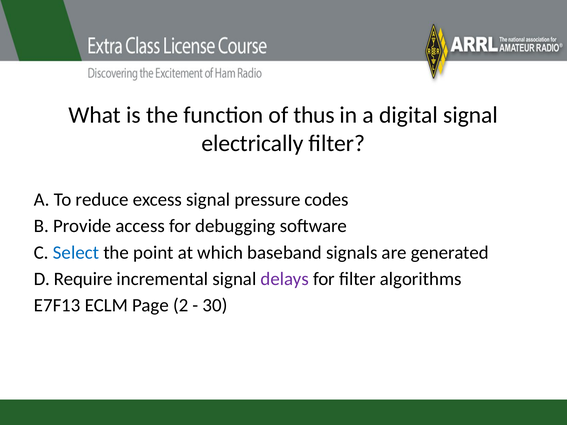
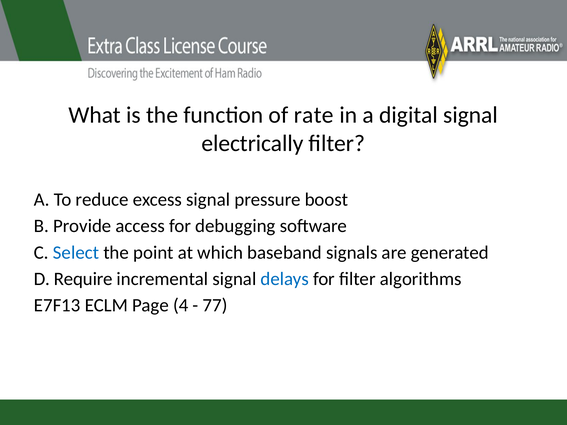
thus: thus -> rate
codes: codes -> boost
delays colour: purple -> blue
2: 2 -> 4
30: 30 -> 77
